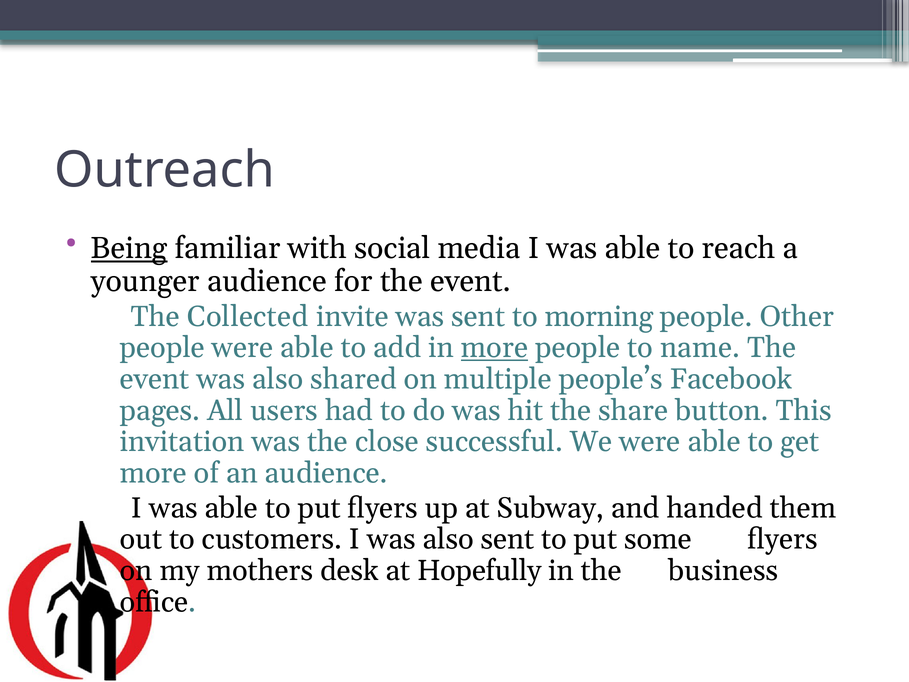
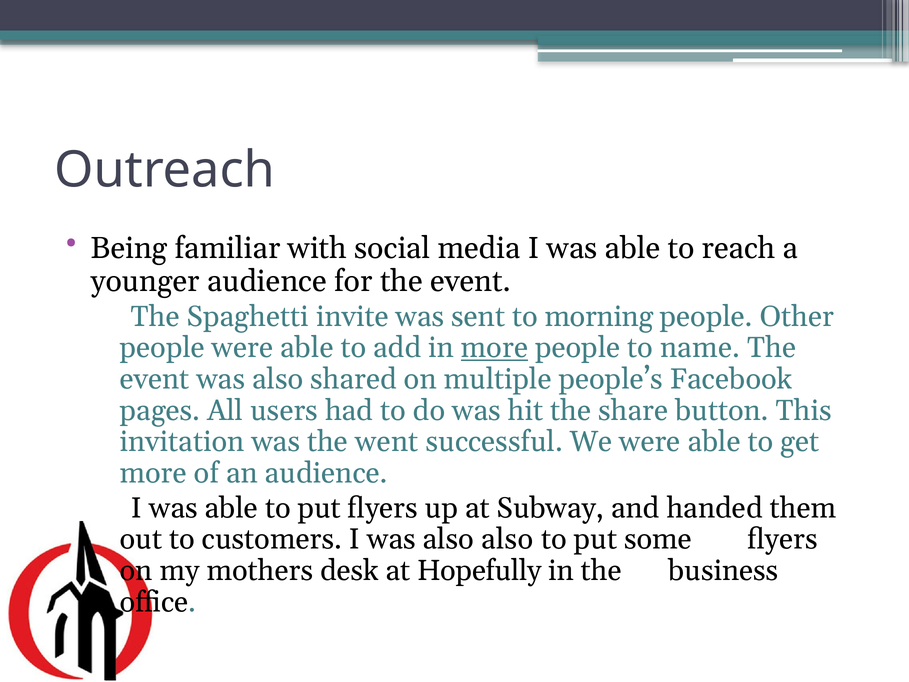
Being underline: present -> none
Collected: Collected -> Spaghetti
close: close -> went
also sent: sent -> also
